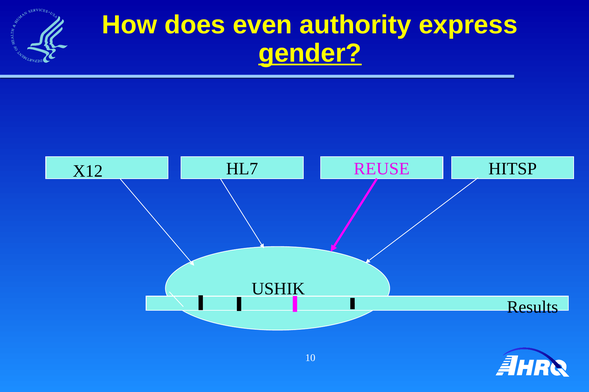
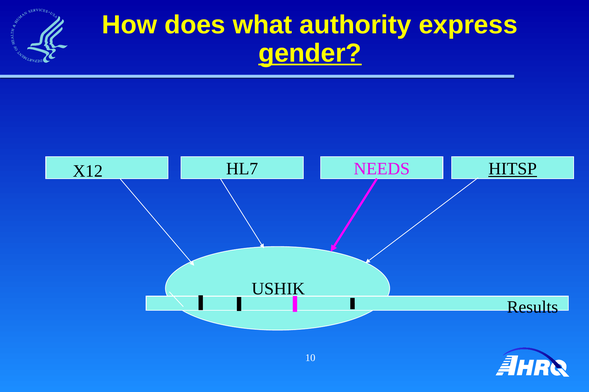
even: even -> what
HITSP underline: none -> present
REUSE: REUSE -> NEEDS
